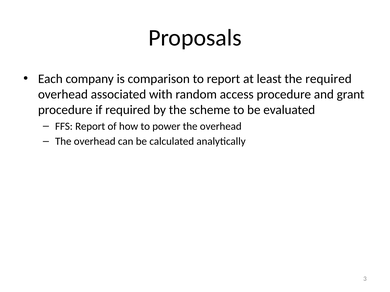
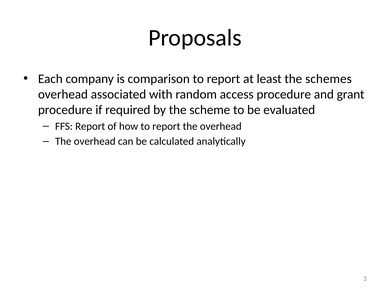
the required: required -> schemes
how to power: power -> report
